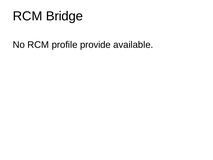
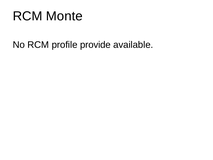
Bridge: Bridge -> Monte
